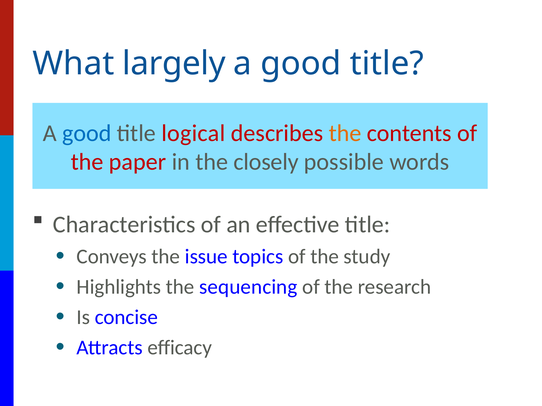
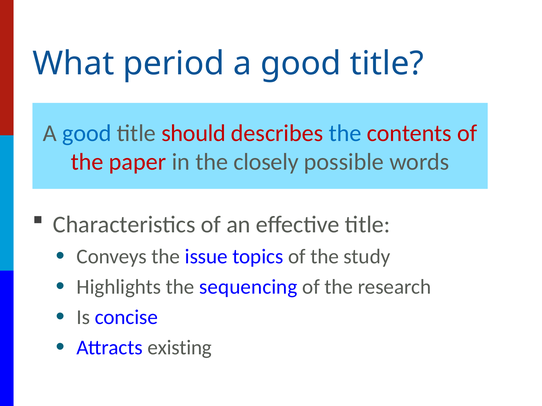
largely: largely -> period
logical: logical -> should
the at (345, 133) colour: orange -> blue
efficacy: efficacy -> existing
